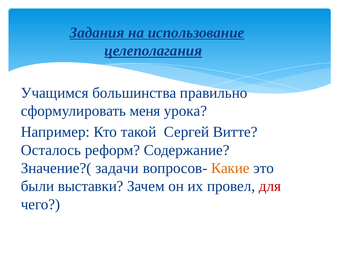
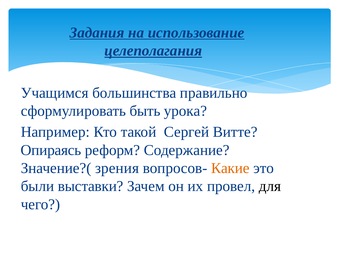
меня: меня -> быть
Осталось: Осталось -> Опираясь
задачи: задачи -> зрения
для colour: red -> black
